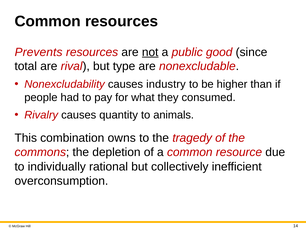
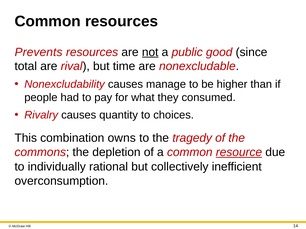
type: type -> time
industry: industry -> manage
animals: animals -> choices
resource underline: none -> present
